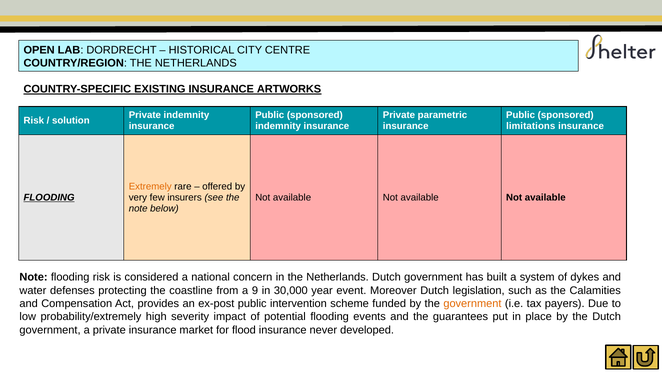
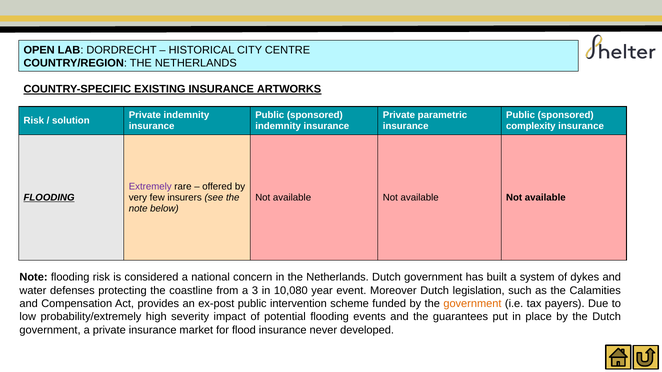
limitations: limitations -> complexity
Extremely colour: orange -> purple
9: 9 -> 3
30,000: 30,000 -> 10,080
